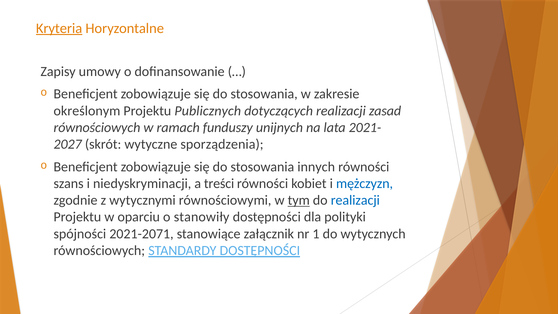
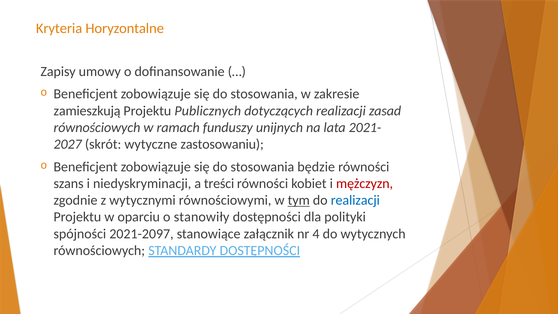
Kryteria underline: present -> none
określonym: określonym -> zamieszkują
sporządzenia: sporządzenia -> zastosowaniu
innych: innych -> będzie
mężczyzn colour: blue -> red
2021-2071: 2021-2071 -> 2021-2097
1: 1 -> 4
